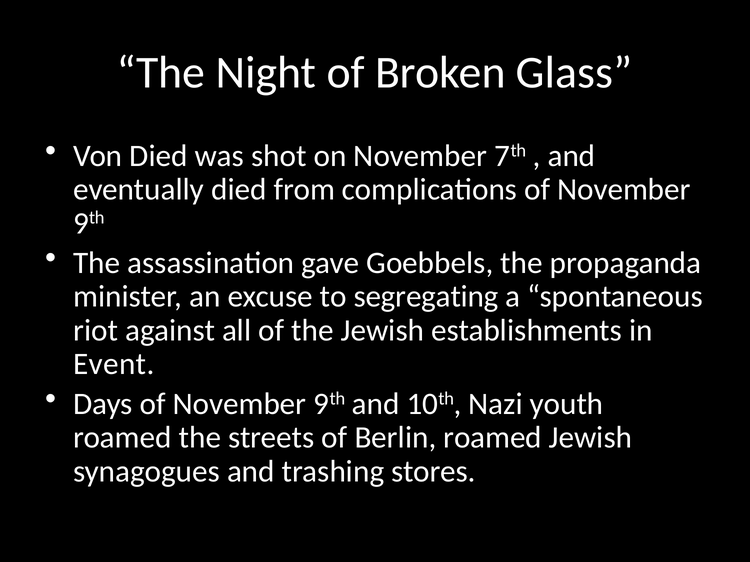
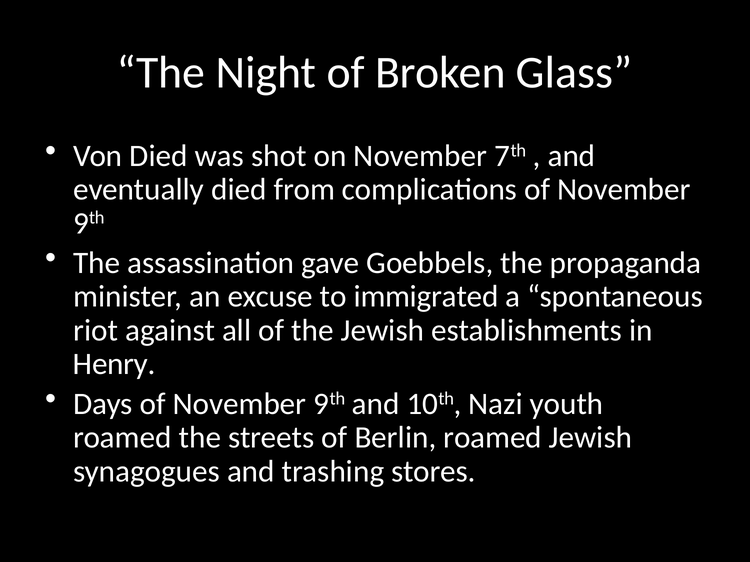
segregating: segregating -> immigrated
Event: Event -> Henry
